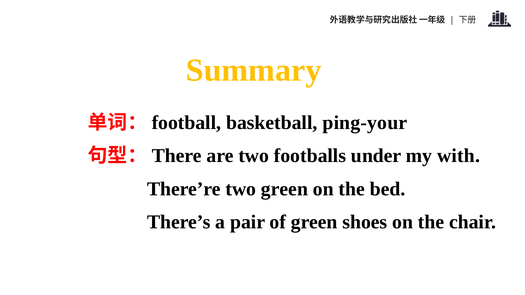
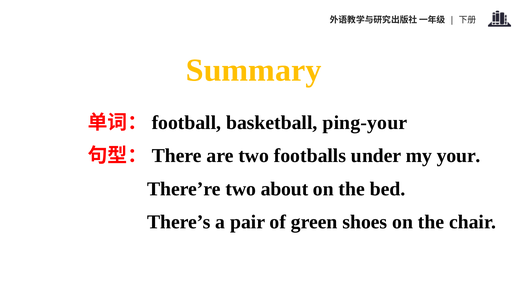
with: with -> your
two green: green -> about
